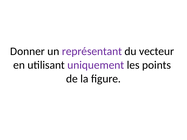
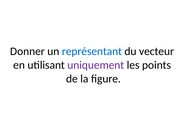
représentant colour: purple -> blue
